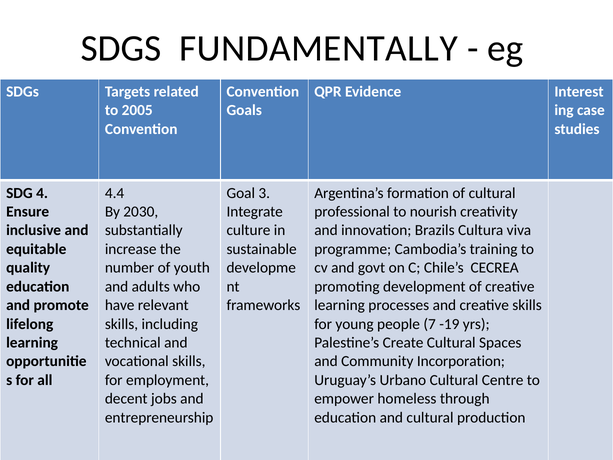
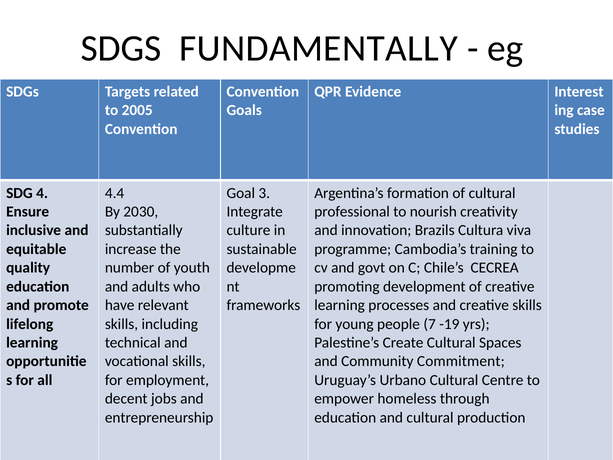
Incorporation: Incorporation -> Commitment
